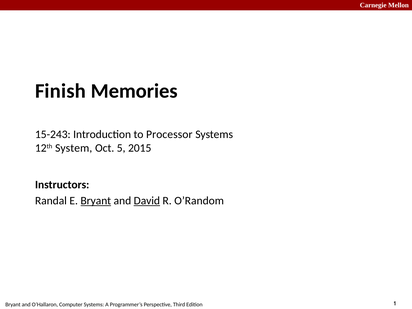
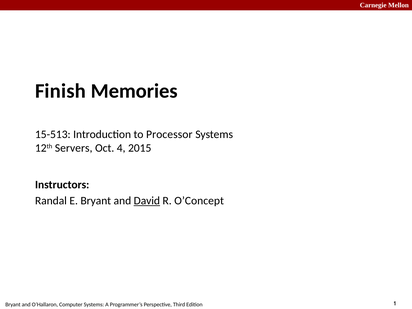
15-243: 15-243 -> 15-513
System: System -> Servers
5: 5 -> 4
Bryant at (96, 201) underline: present -> none
O’Random: O’Random -> O’Concept
